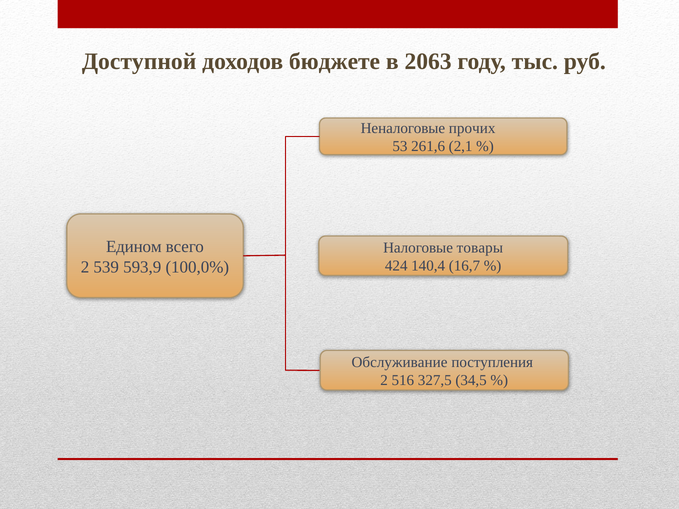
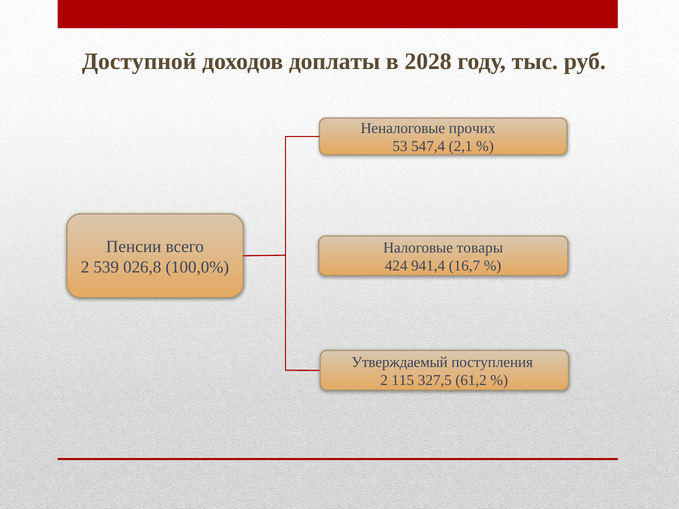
бюджете: бюджете -> доплаты
2063: 2063 -> 2028
261,6: 261,6 -> 547,4
Едином: Едином -> Пенсии
140,4: 140,4 -> 941,4
593,9: 593,9 -> 026,8
Обслуживание: Обслуживание -> Утверждаемый
516: 516 -> 115
34,5: 34,5 -> 61,2
